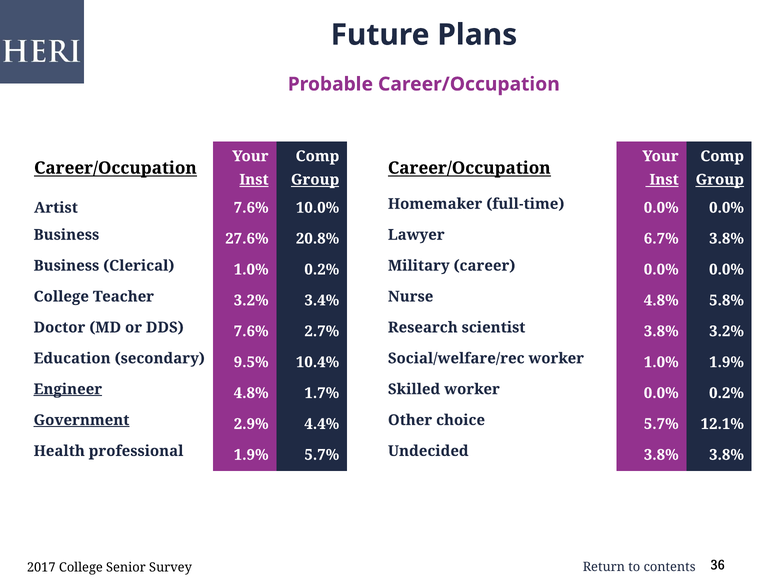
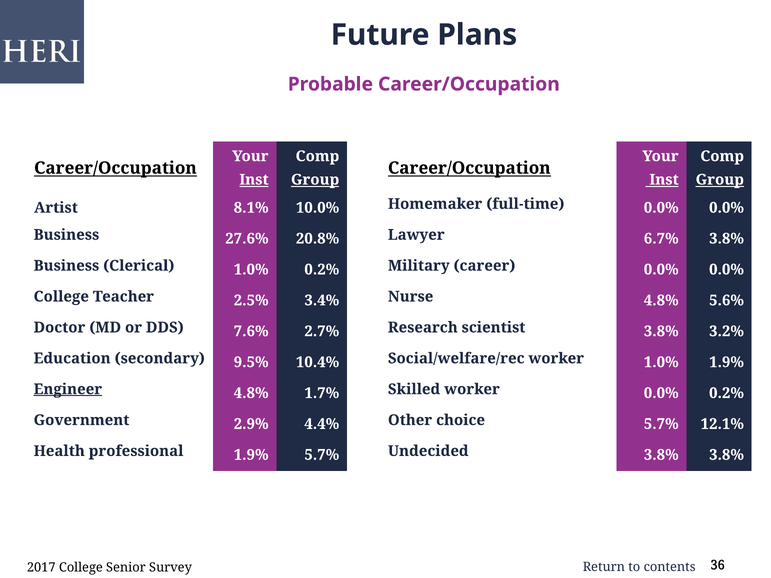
Artist 7.6%: 7.6% -> 8.1%
Teacher 3.2%: 3.2% -> 2.5%
5.8%: 5.8% -> 5.6%
Government underline: present -> none
